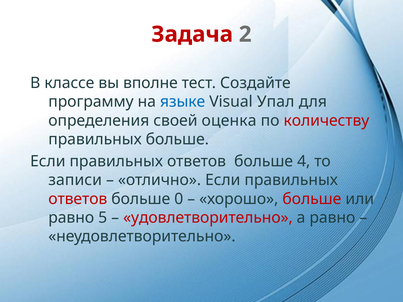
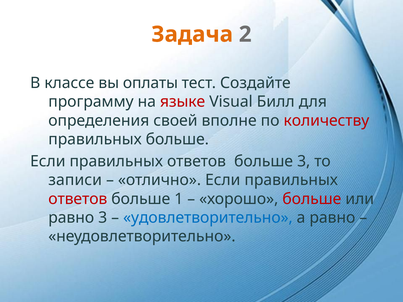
Задача colour: red -> orange
вполне: вполне -> оплаты
языке colour: blue -> red
Упал: Упал -> Билл
оценка: оценка -> вполне
больше 4: 4 -> 3
0: 0 -> 1
равно 5: 5 -> 3
удовлетворительно colour: red -> blue
